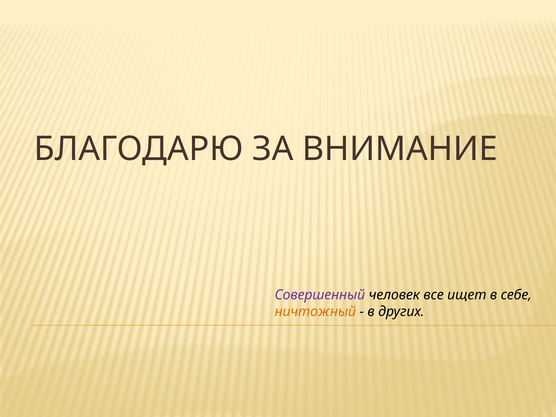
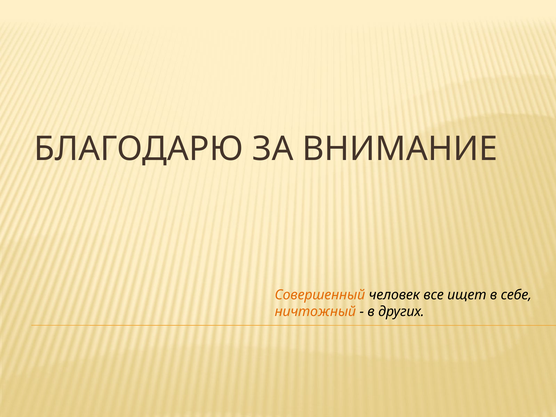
Совершенный colour: purple -> orange
